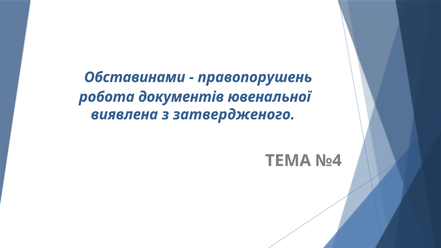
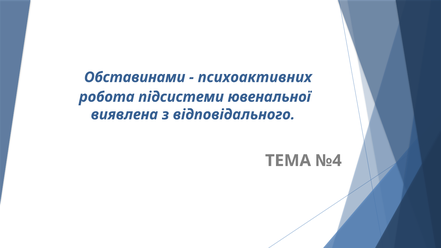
правопорушень: правопорушень -> психоактивних
документів: документів -> підсистеми
затвердженого: затвердженого -> відповідального
